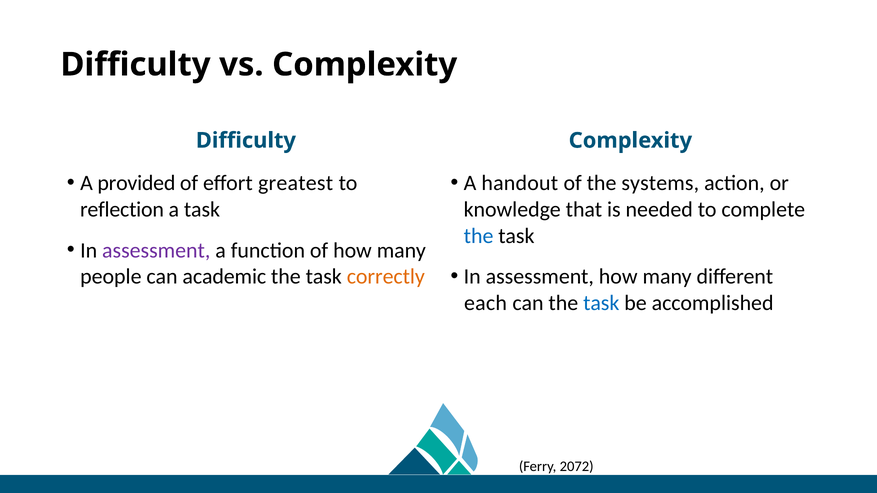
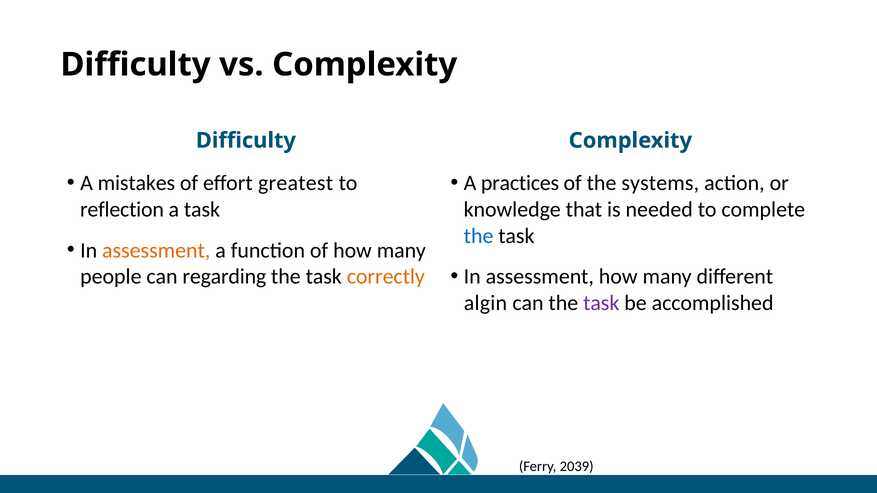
provided: provided -> mistakes
handout: handout -> practices
assessment at (156, 251) colour: purple -> orange
academic: academic -> regarding
each: each -> algin
task at (601, 303) colour: blue -> purple
2072: 2072 -> 2039
